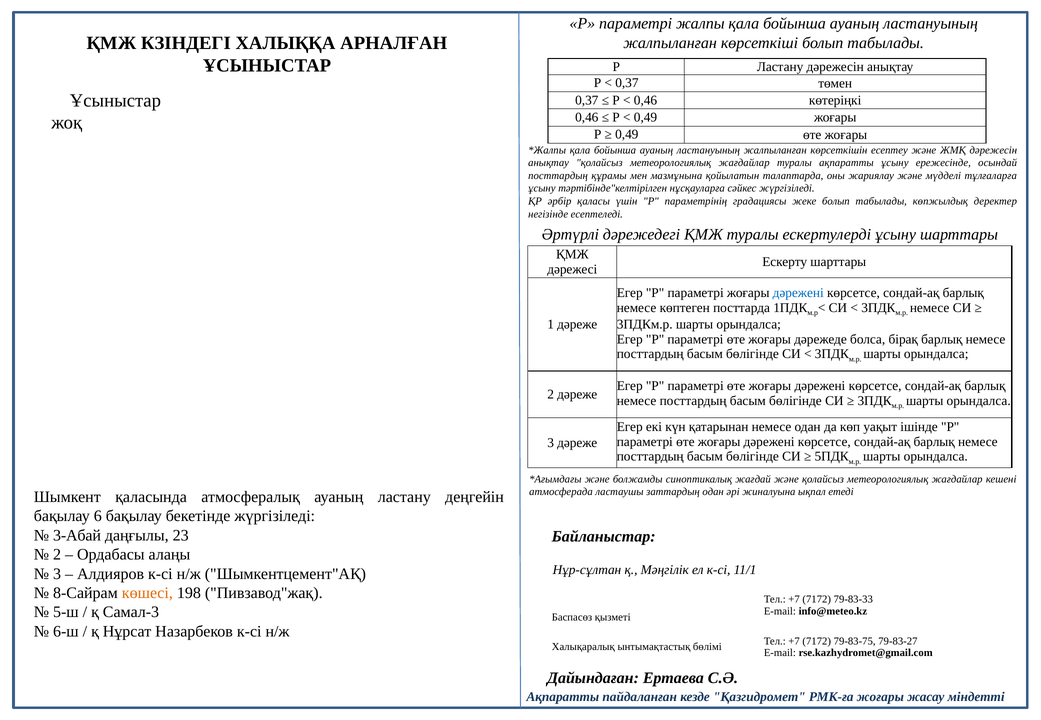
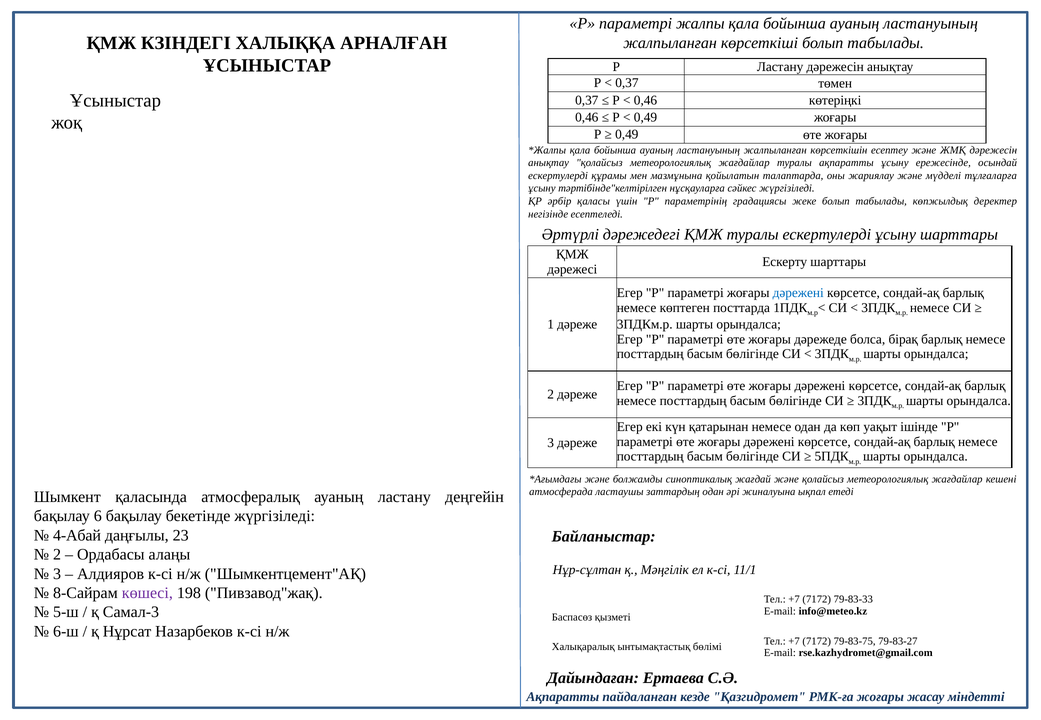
посттардың at (558, 176): посттардың -> ескертулерді
3-Абай: 3-Абай -> 4-Абай
көшесі colour: orange -> purple
